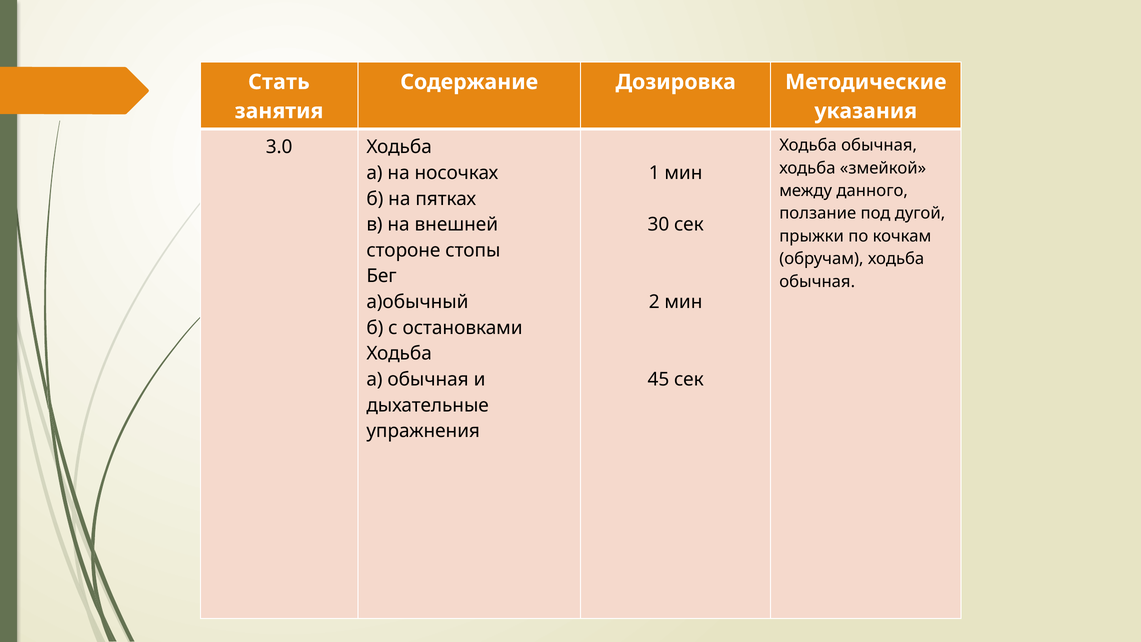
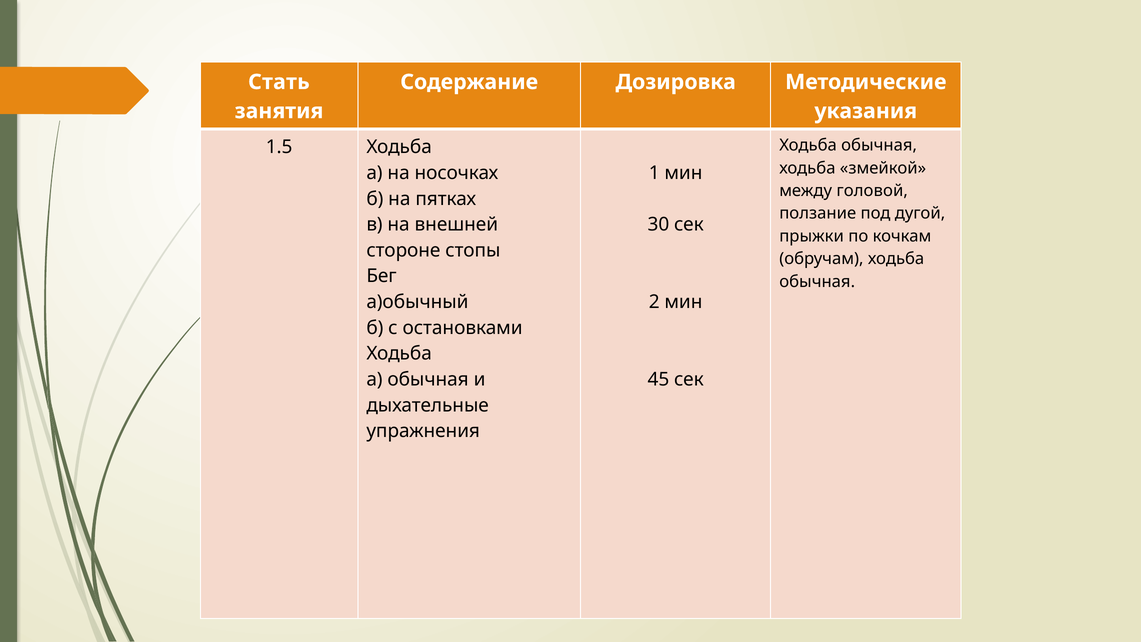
3.0: 3.0 -> 1.5
данного: данного -> головой
